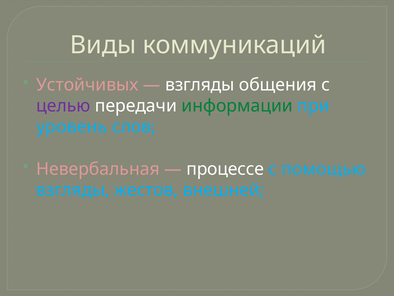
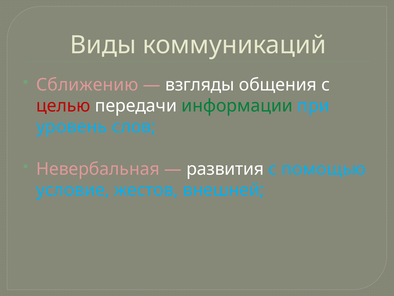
Устойчивых: Устойчивых -> Сближению
целью colour: purple -> red
процессе: процессе -> развития
взгляды at (73, 190): взгляды -> условие
